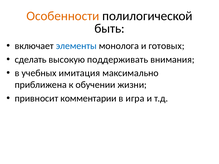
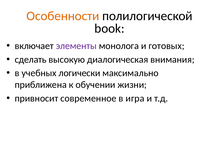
быть: быть -> book
элементы colour: blue -> purple
поддерживать: поддерживать -> диалогическая
имитация: имитация -> логически
комментарии: комментарии -> современное
